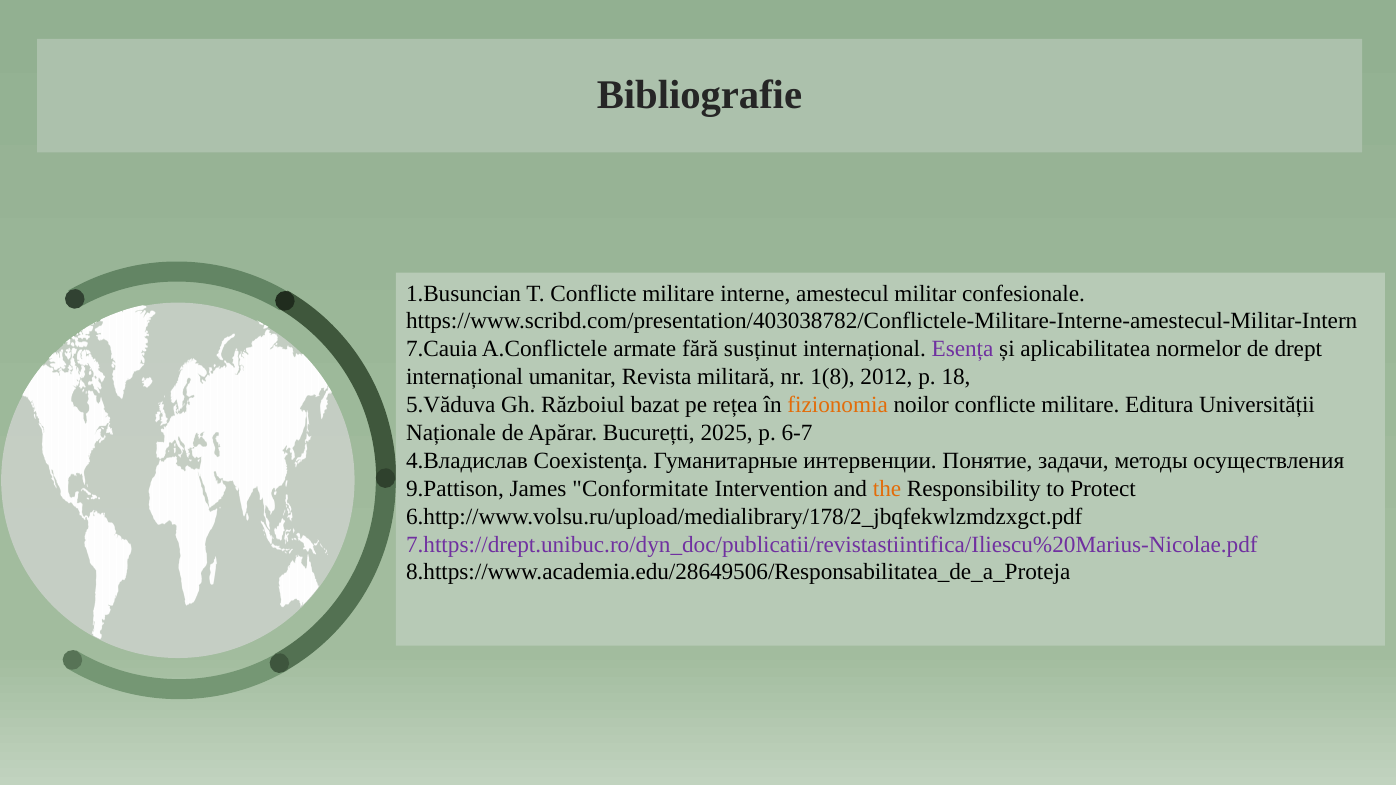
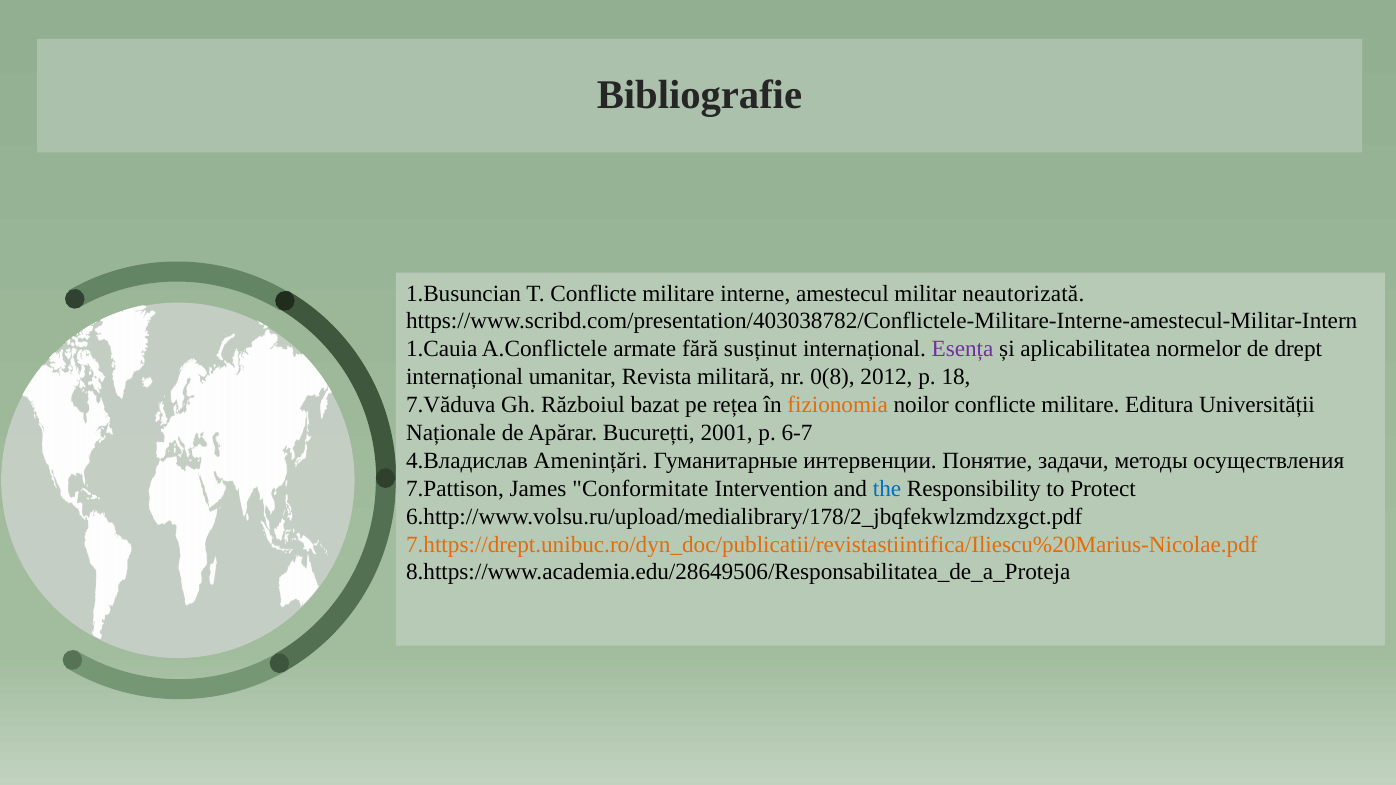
confesionale: confesionale -> neautorizată
7.Cauia: 7.Cauia -> 1.Cauia
1(8: 1(8 -> 0(8
5.Văduva: 5.Văduva -> 7.Văduva
2025: 2025 -> 2001
Coexistenţa: Coexistenţa -> Amenințări
9.Pattison: 9.Pattison -> 7.Pattison
the colour: orange -> blue
7.https://drept.unibuc.ro/dyn_doc/publicatii/revistastiintifica/Iliescu%20Marius-Nicolae.pdf colour: purple -> orange
